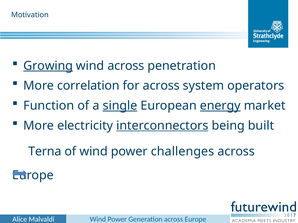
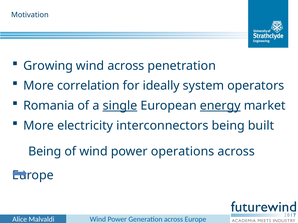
Growing underline: present -> none
for across: across -> ideally
Function: Function -> Romania
interconnectors underline: present -> none
Terna at (45, 152): Terna -> Being
challenges: challenges -> operations
